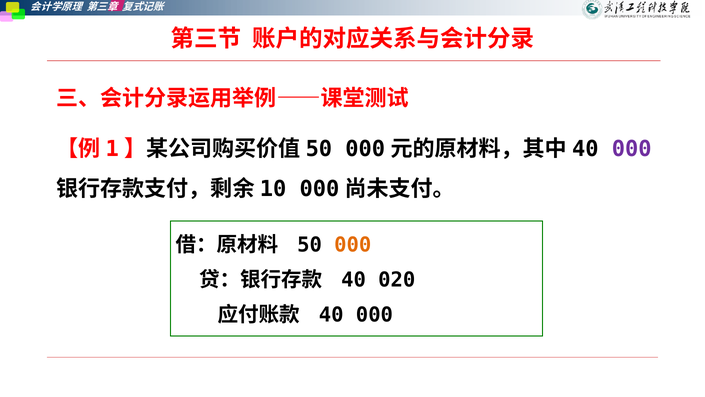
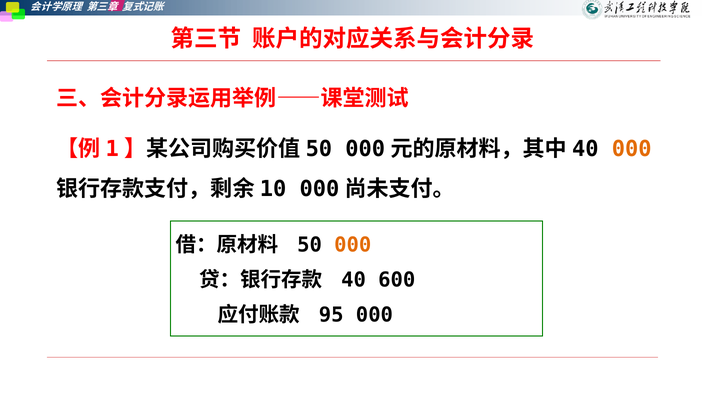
000 at (632, 149) colour: purple -> orange
020: 020 -> 600
40 at (331, 315): 40 -> 95
